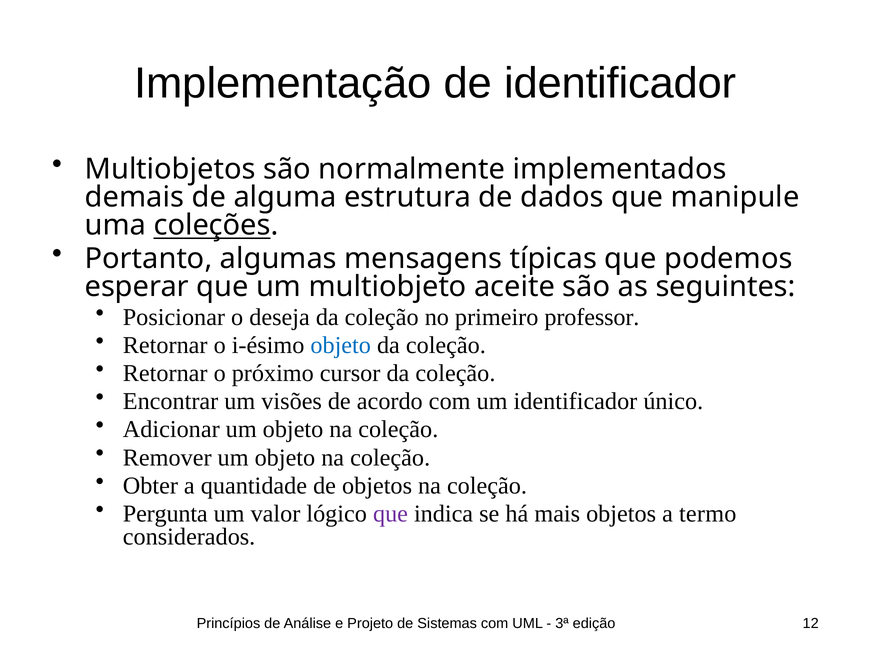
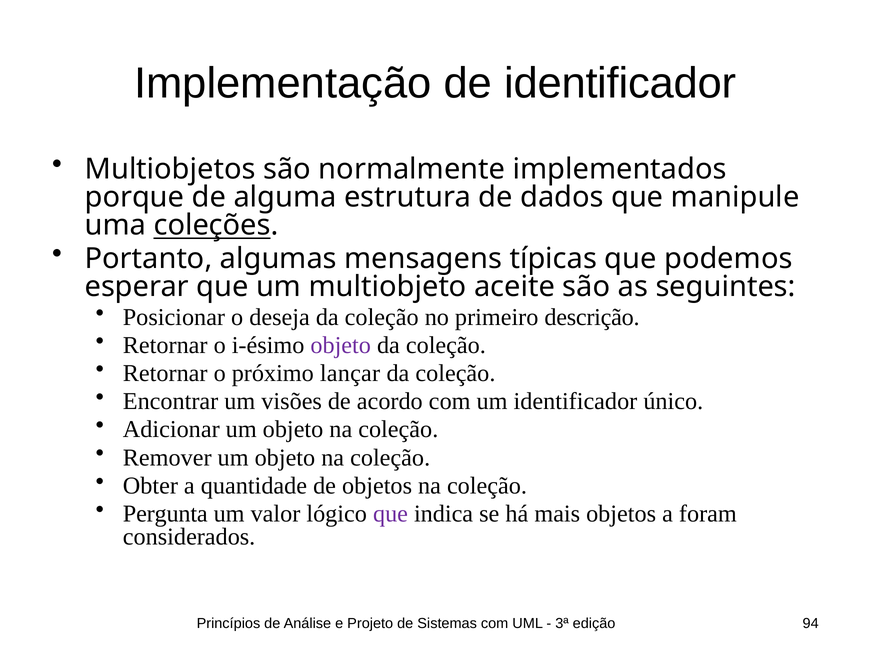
demais: demais -> porque
professor: professor -> descrição
objeto at (341, 345) colour: blue -> purple
cursor: cursor -> lançar
termo: termo -> foram
12: 12 -> 94
